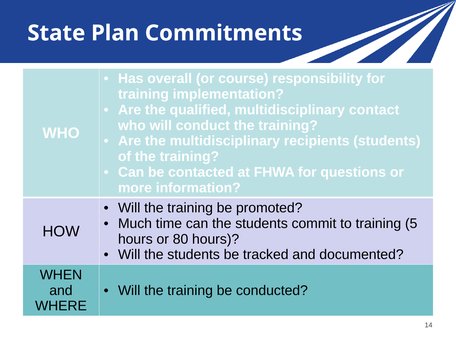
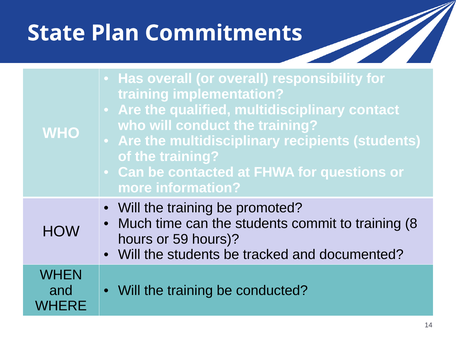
or course: course -> overall
5: 5 -> 8
80: 80 -> 59
